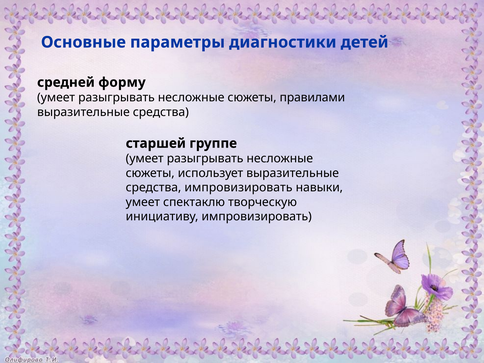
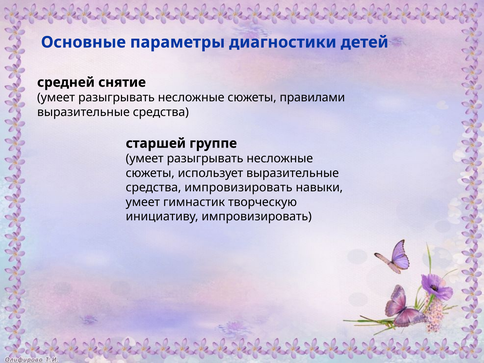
форму: форму -> снятие
спектаклю: спектаклю -> гимнастик
